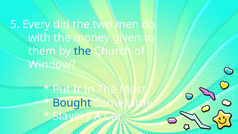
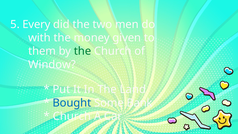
the at (83, 51) colour: blue -> green
Most: Most -> Land
Little: Little -> Bank
Slavery at (72, 116): Slavery -> Church
